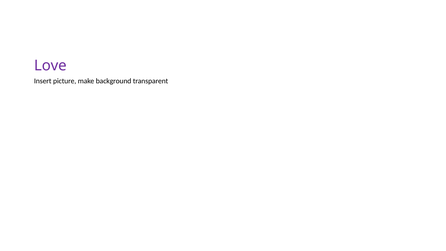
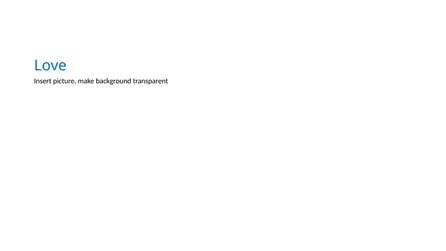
Love colour: purple -> blue
